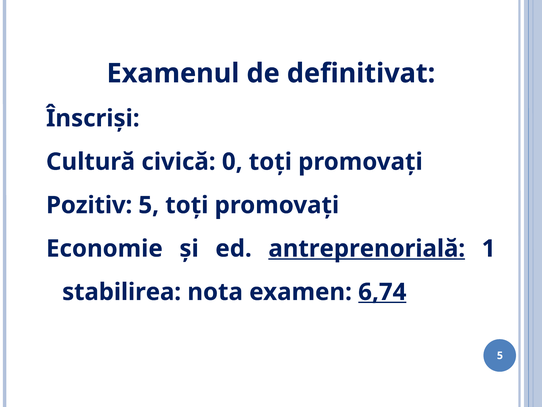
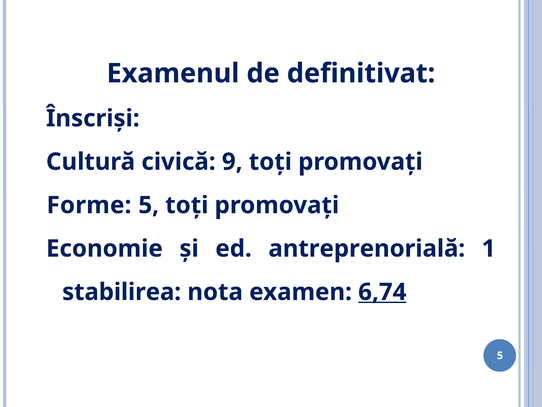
0: 0 -> 9
Pozitiv: Pozitiv -> Forme
antreprenorială underline: present -> none
